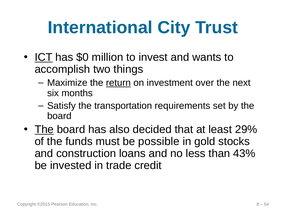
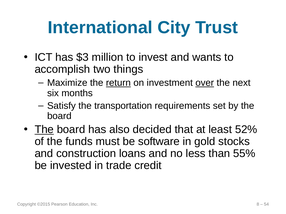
ICT underline: present -> none
$0: $0 -> $3
over underline: none -> present
29%: 29% -> 52%
possible: possible -> software
43%: 43% -> 55%
